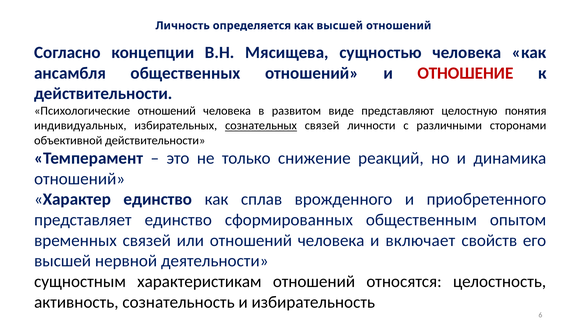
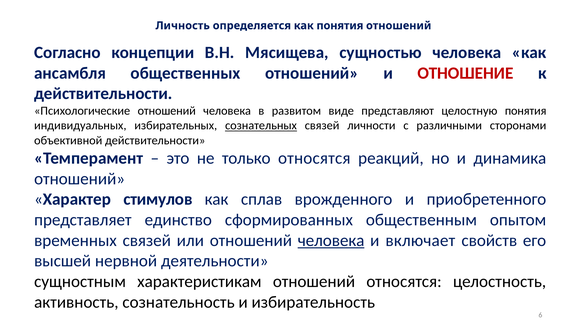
как высшей: высшей -> понятия
только снижение: снижение -> относятся
Характер единство: единство -> стимулов
человека at (331, 241) underline: none -> present
